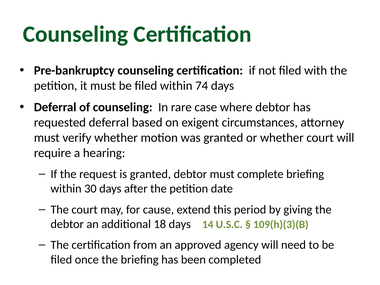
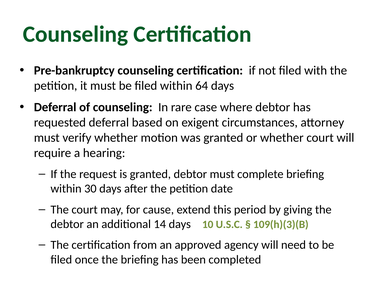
74: 74 -> 64
18: 18 -> 14
14: 14 -> 10
